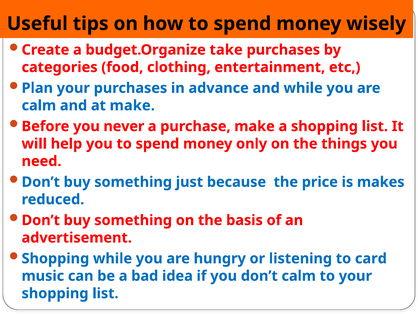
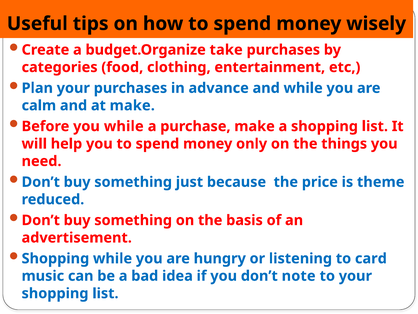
you never: never -> while
makes: makes -> theme
don’t calm: calm -> note
